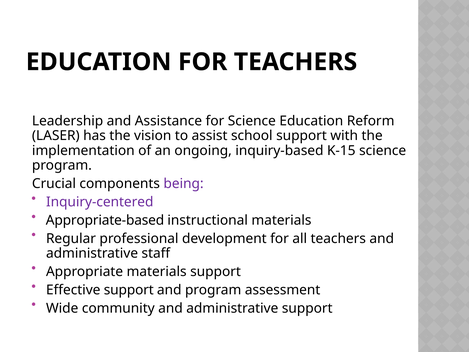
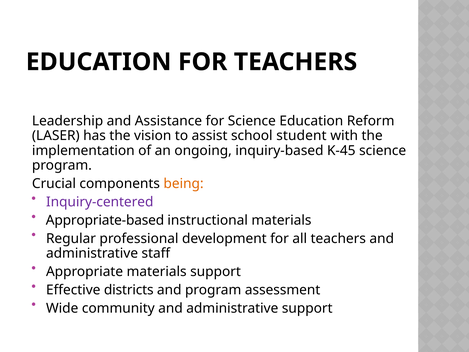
school support: support -> student
K-15: K-15 -> K-45
being colour: purple -> orange
Effective support: support -> districts
